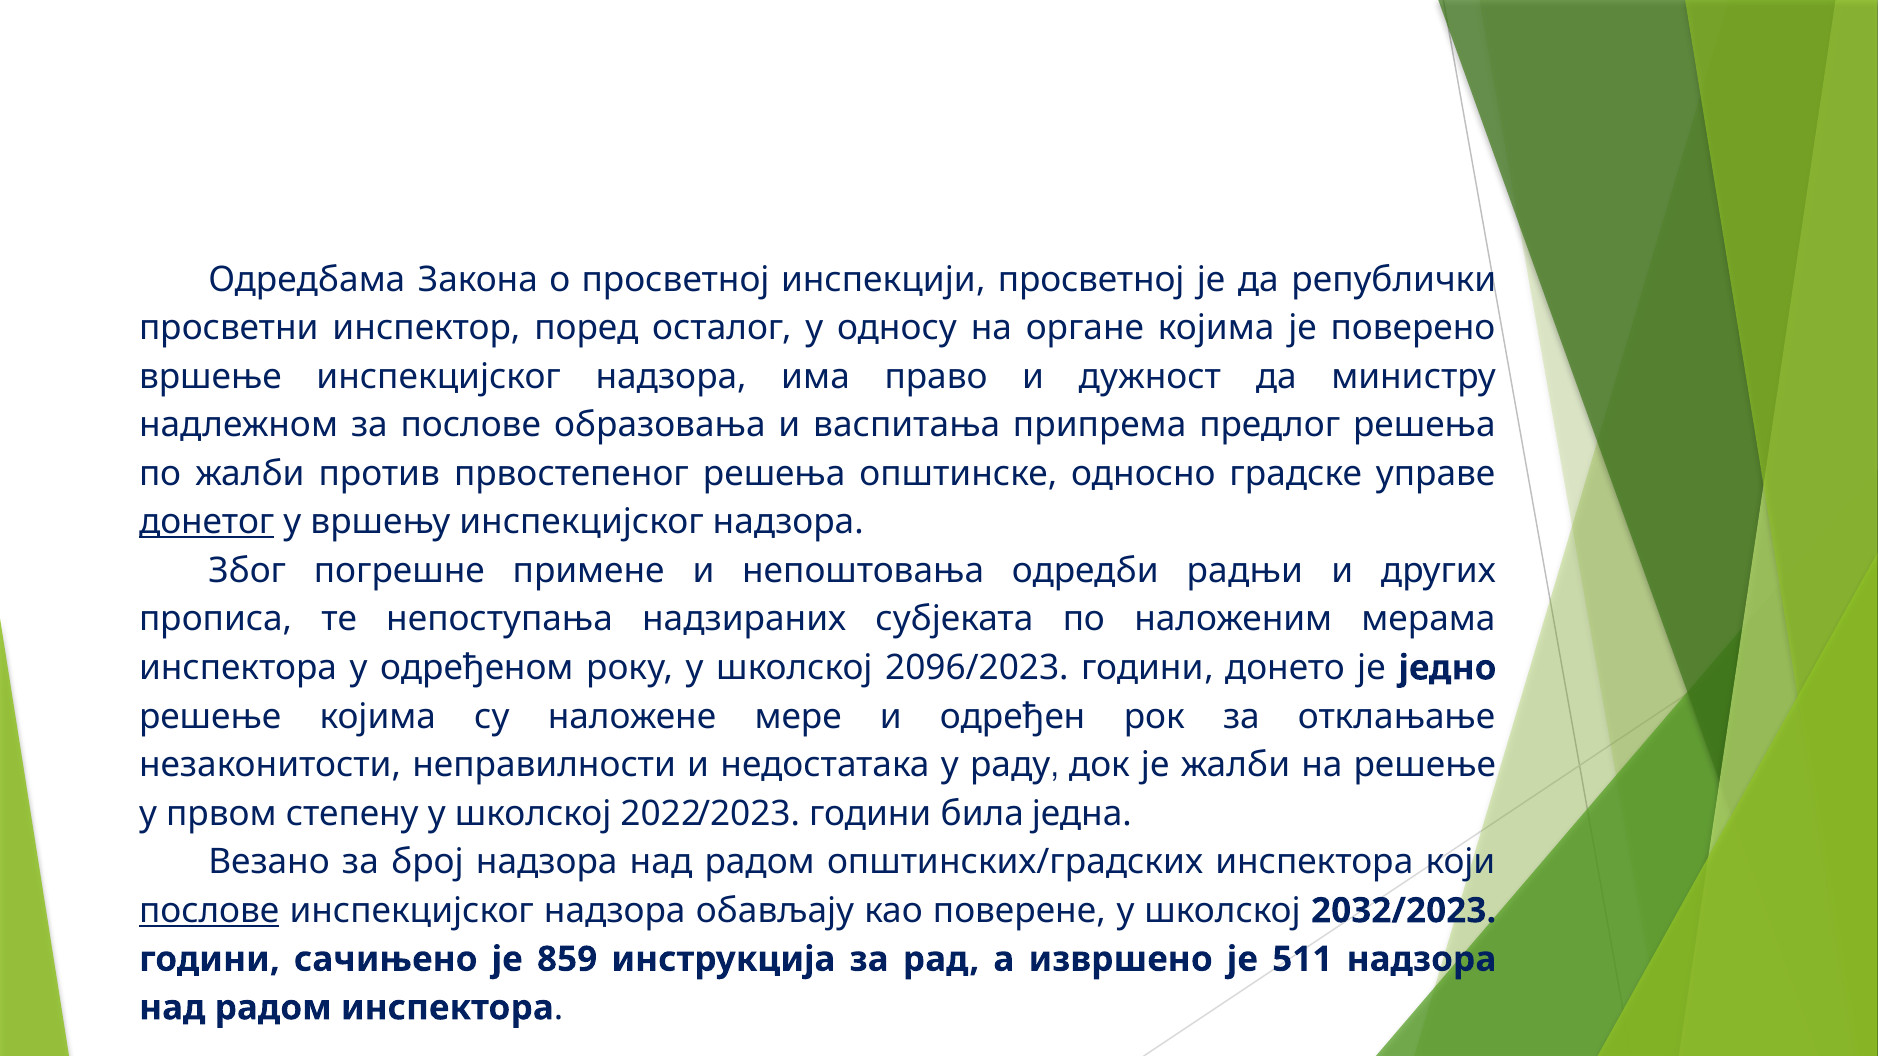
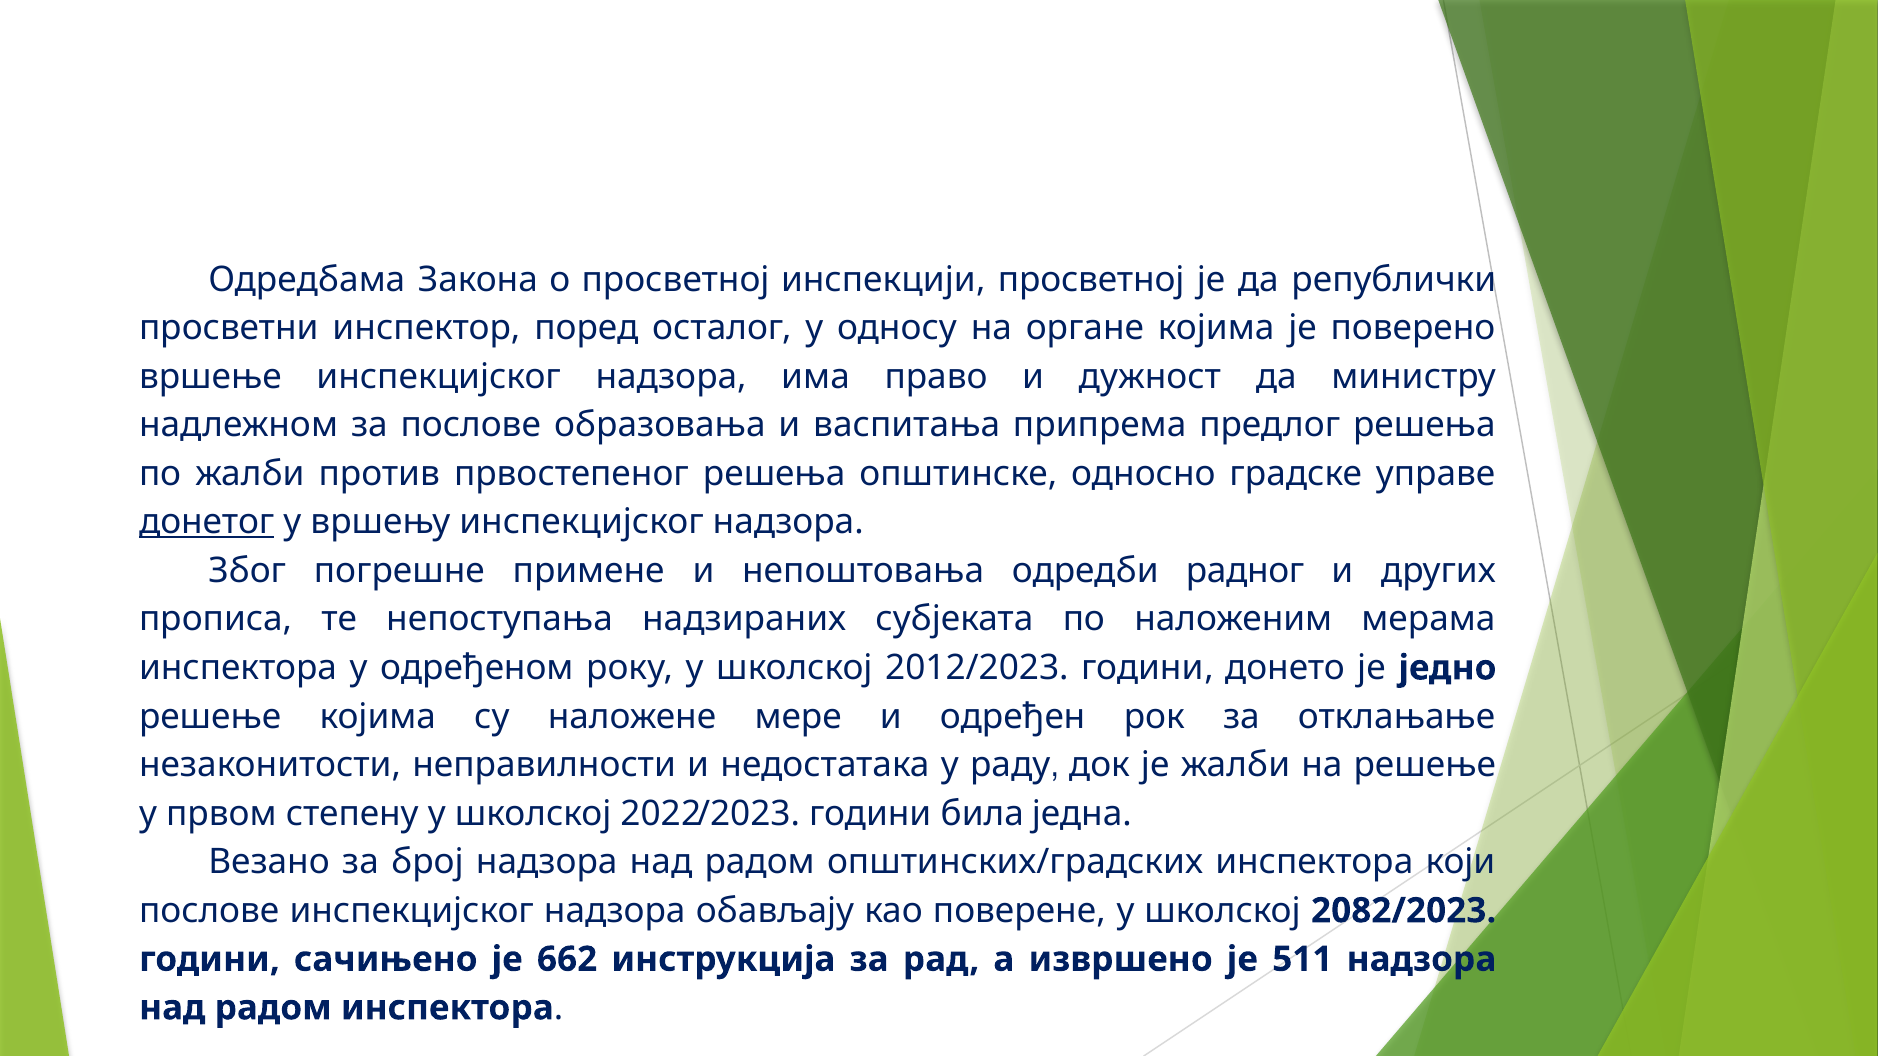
радњи: радњи -> радног
2096/2023: 2096/2023 -> 2012/2023
послове at (209, 911) underline: present -> none
2032/2023: 2032/2023 -> 2082/2023
859: 859 -> 662
